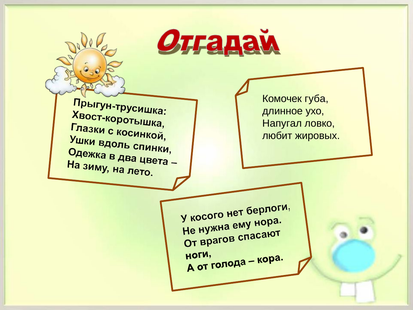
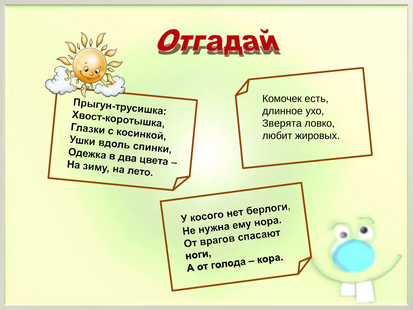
губа: губа -> есть
Напугал: Напугал -> Зверята
